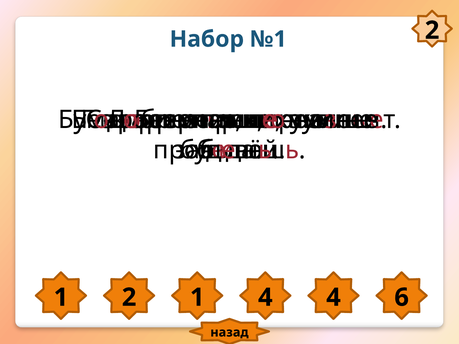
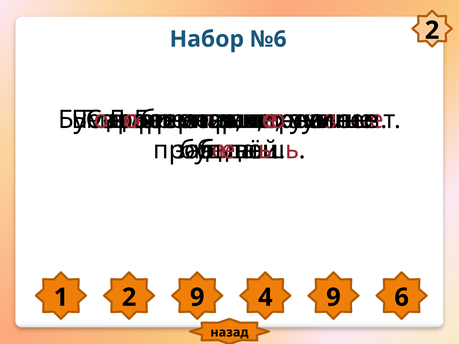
№1: №1 -> №6
2 1: 1 -> 9
4 4: 4 -> 9
